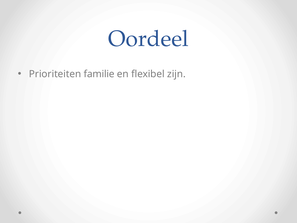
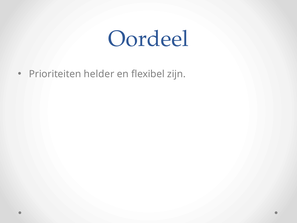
familie: familie -> helder
